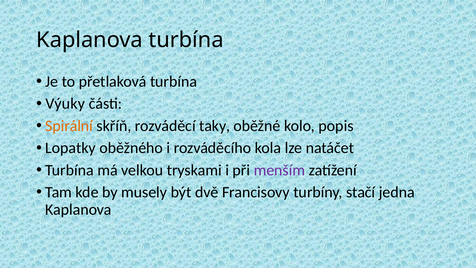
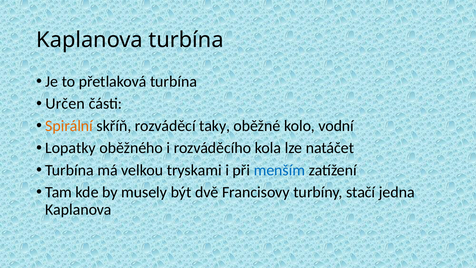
Výuky: Výuky -> Určen
popis: popis -> vodní
menším colour: purple -> blue
